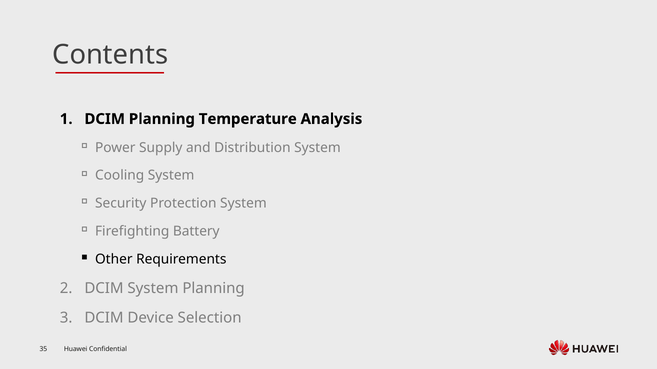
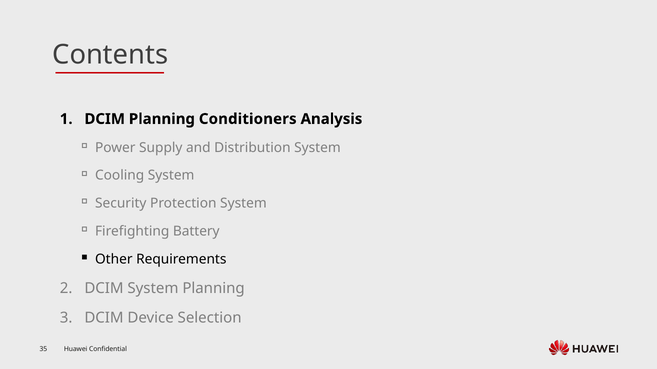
Temperature: Temperature -> Conditioners
